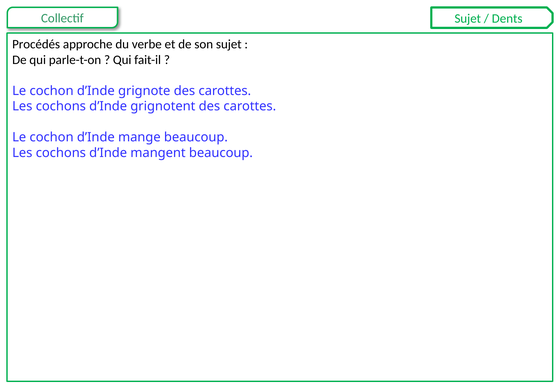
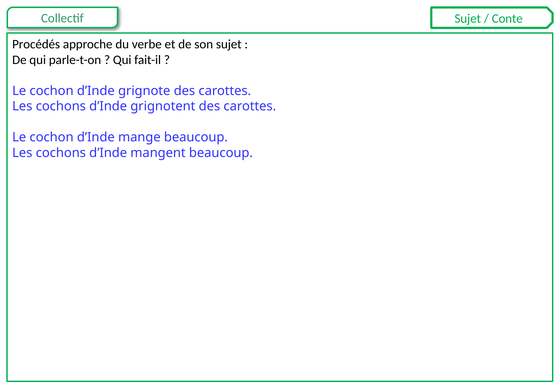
Dents: Dents -> Conte
